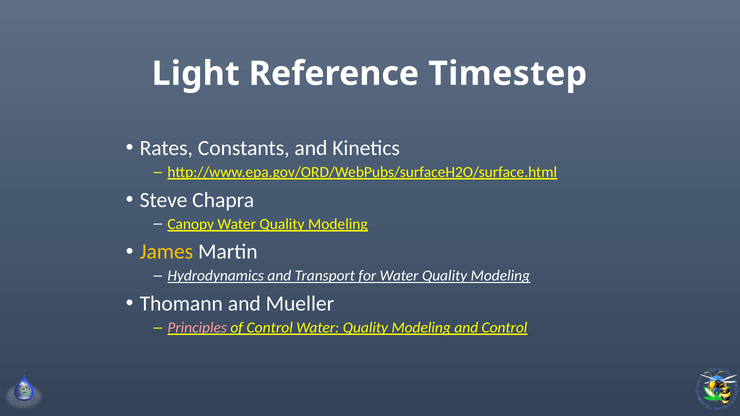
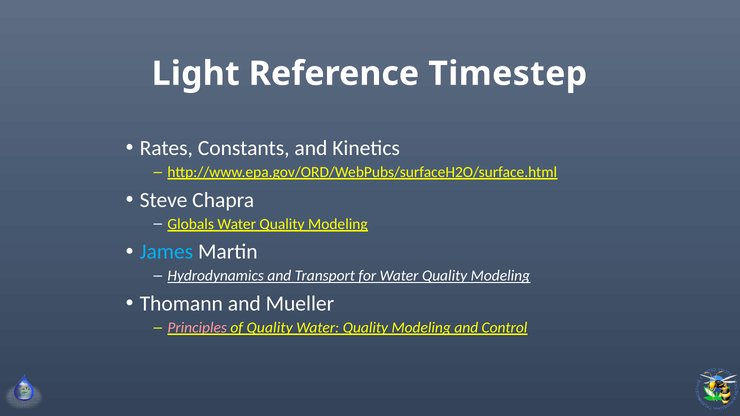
Canopy: Canopy -> Globals
James colour: yellow -> light blue
of Control: Control -> Quality
